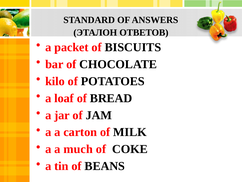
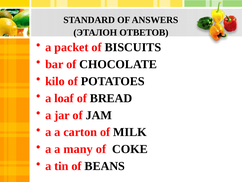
much: much -> many
